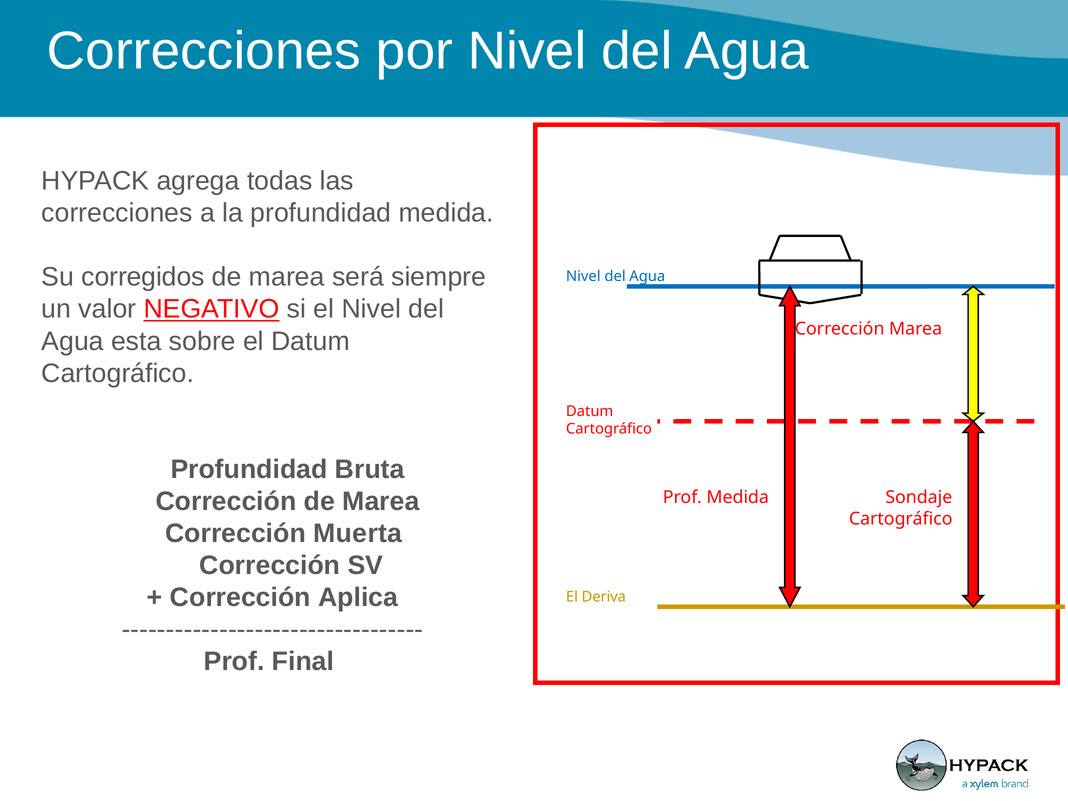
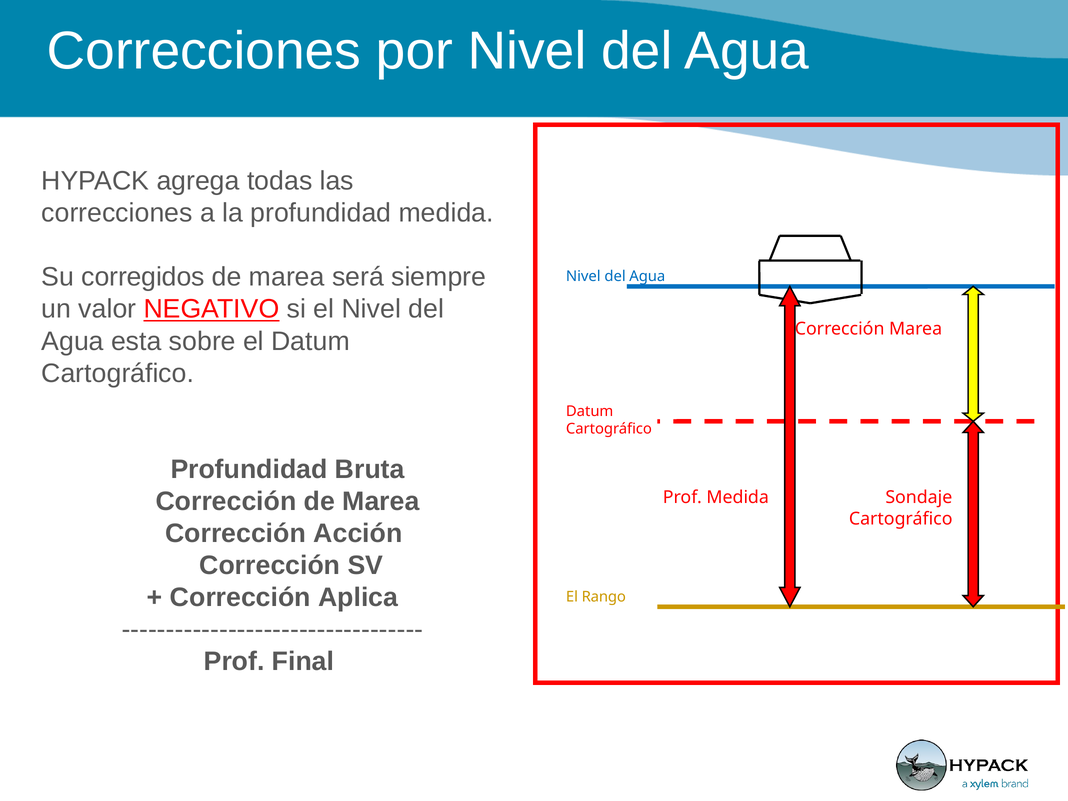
Muerta: Muerta -> Acción
Deriva: Deriva -> Rango
